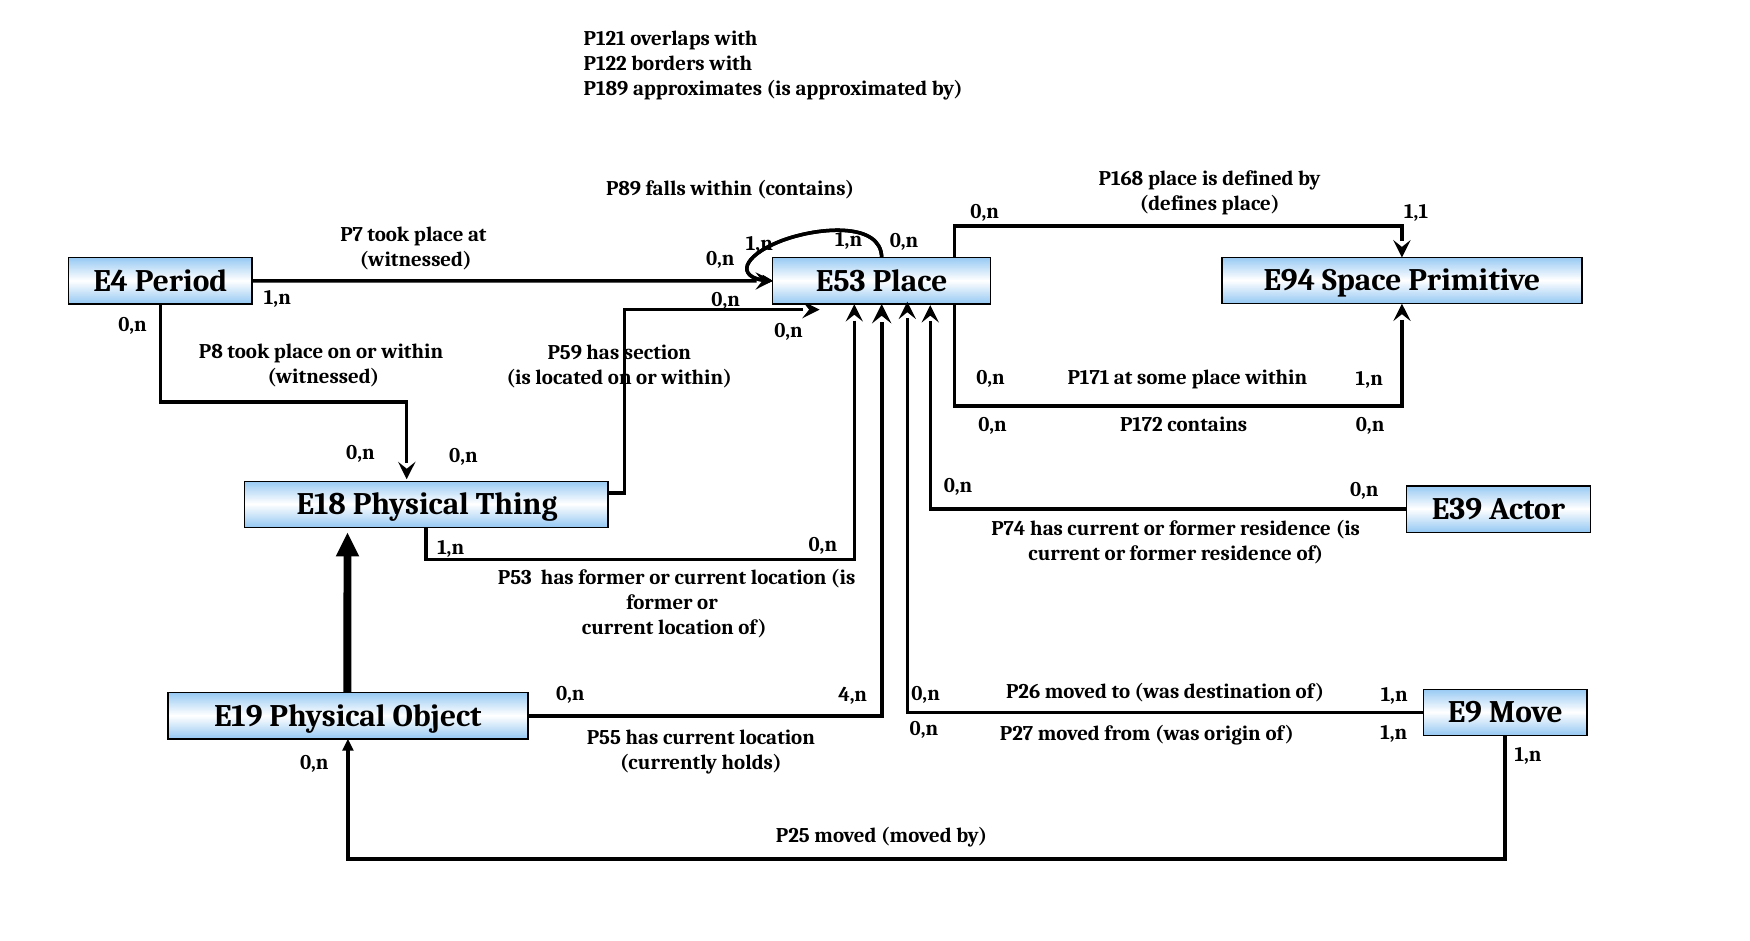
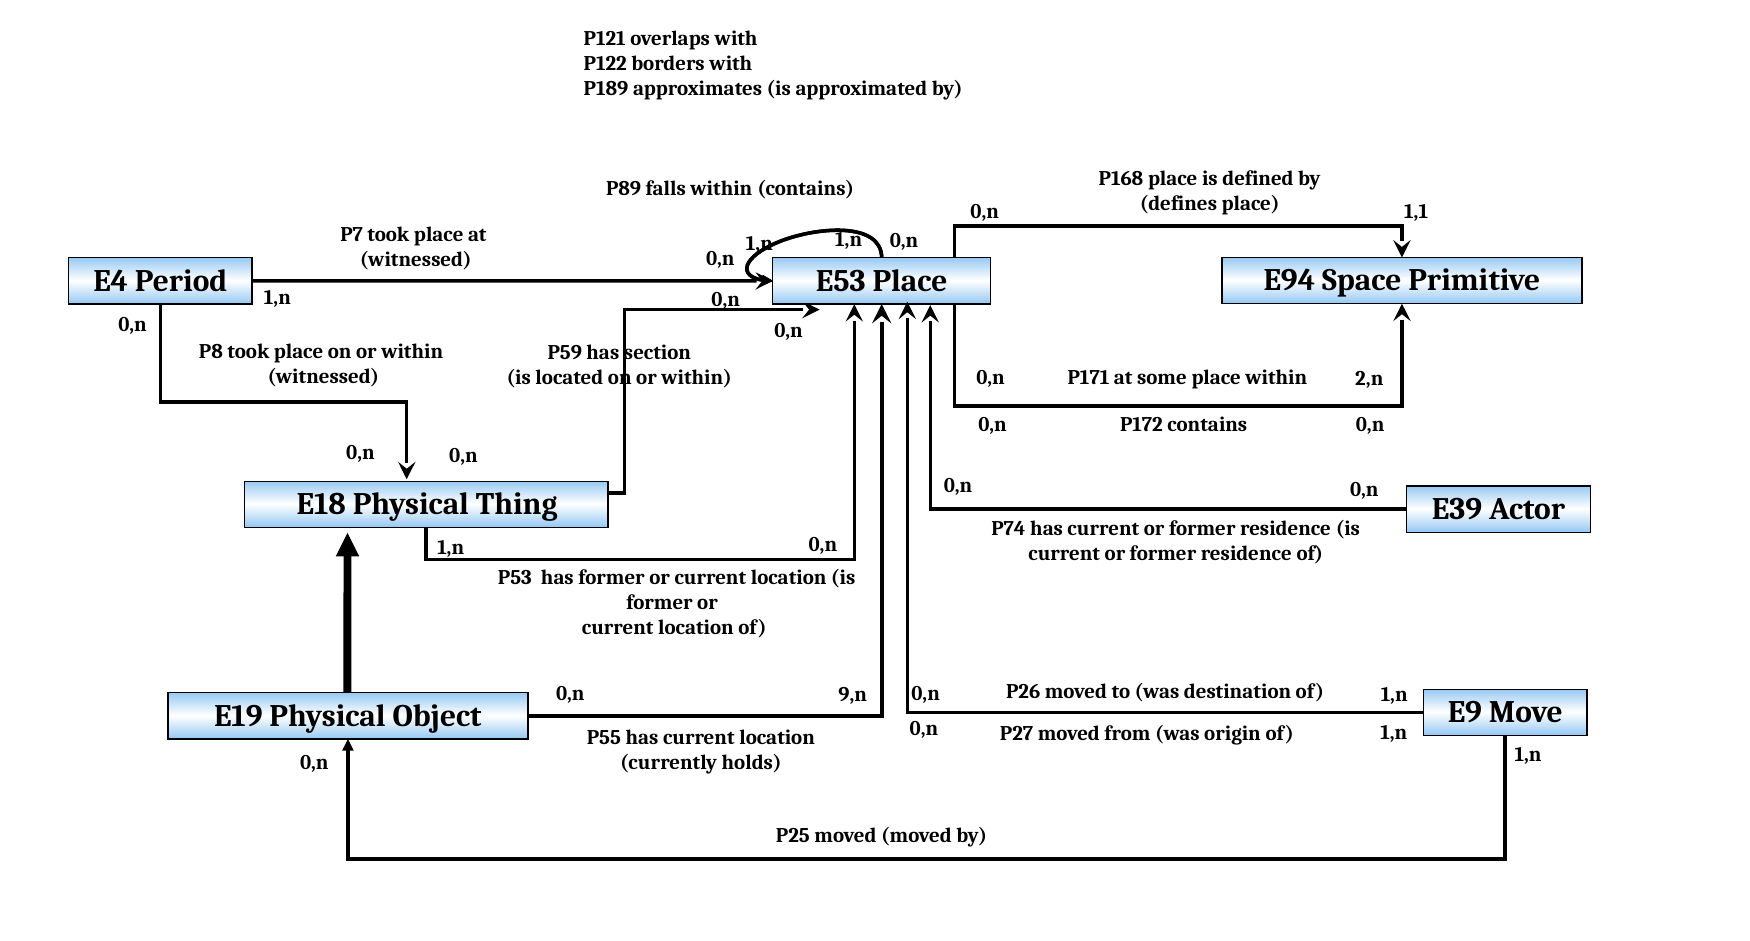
1,n at (1369, 378): 1,n -> 2,n
4,n: 4,n -> 9,n
